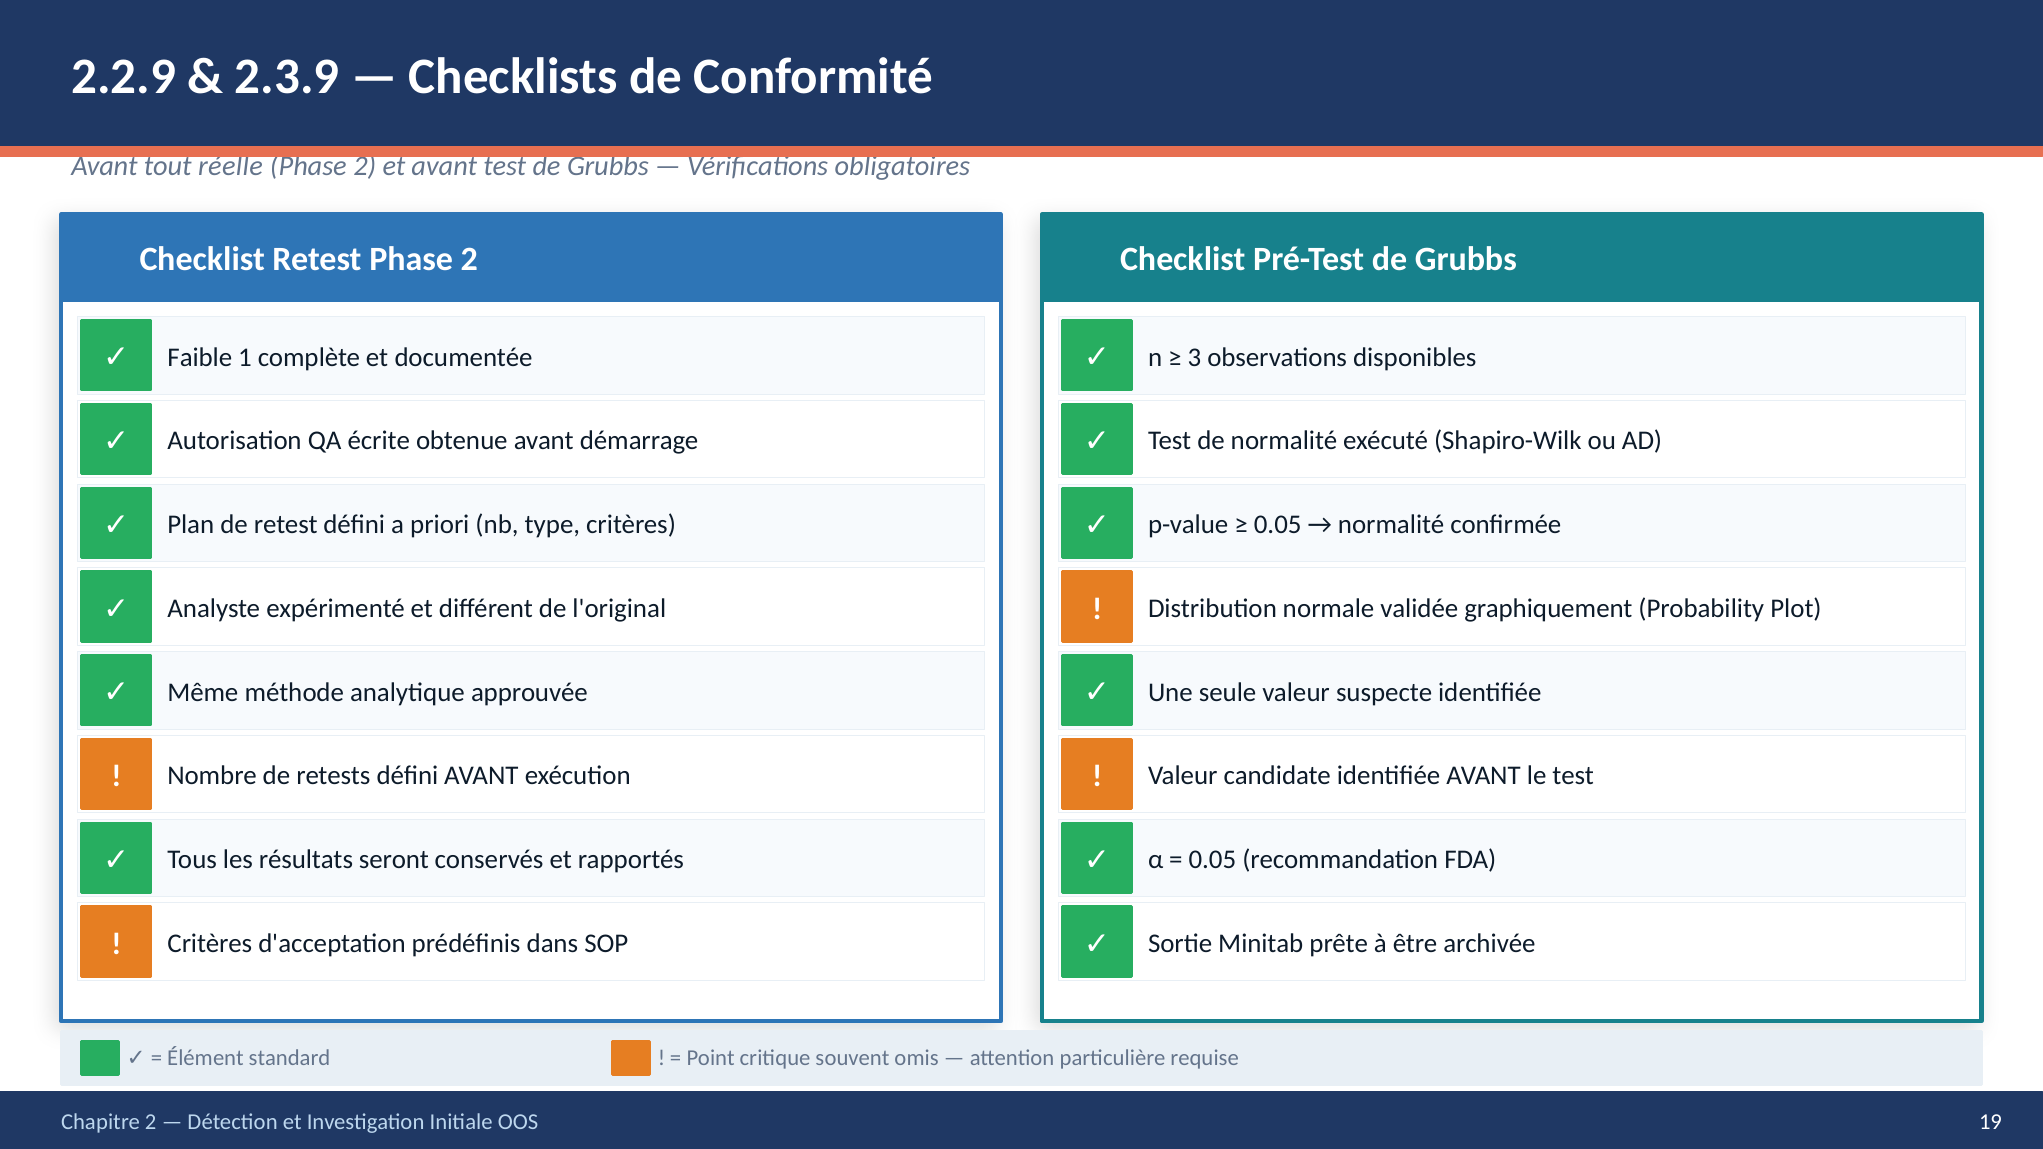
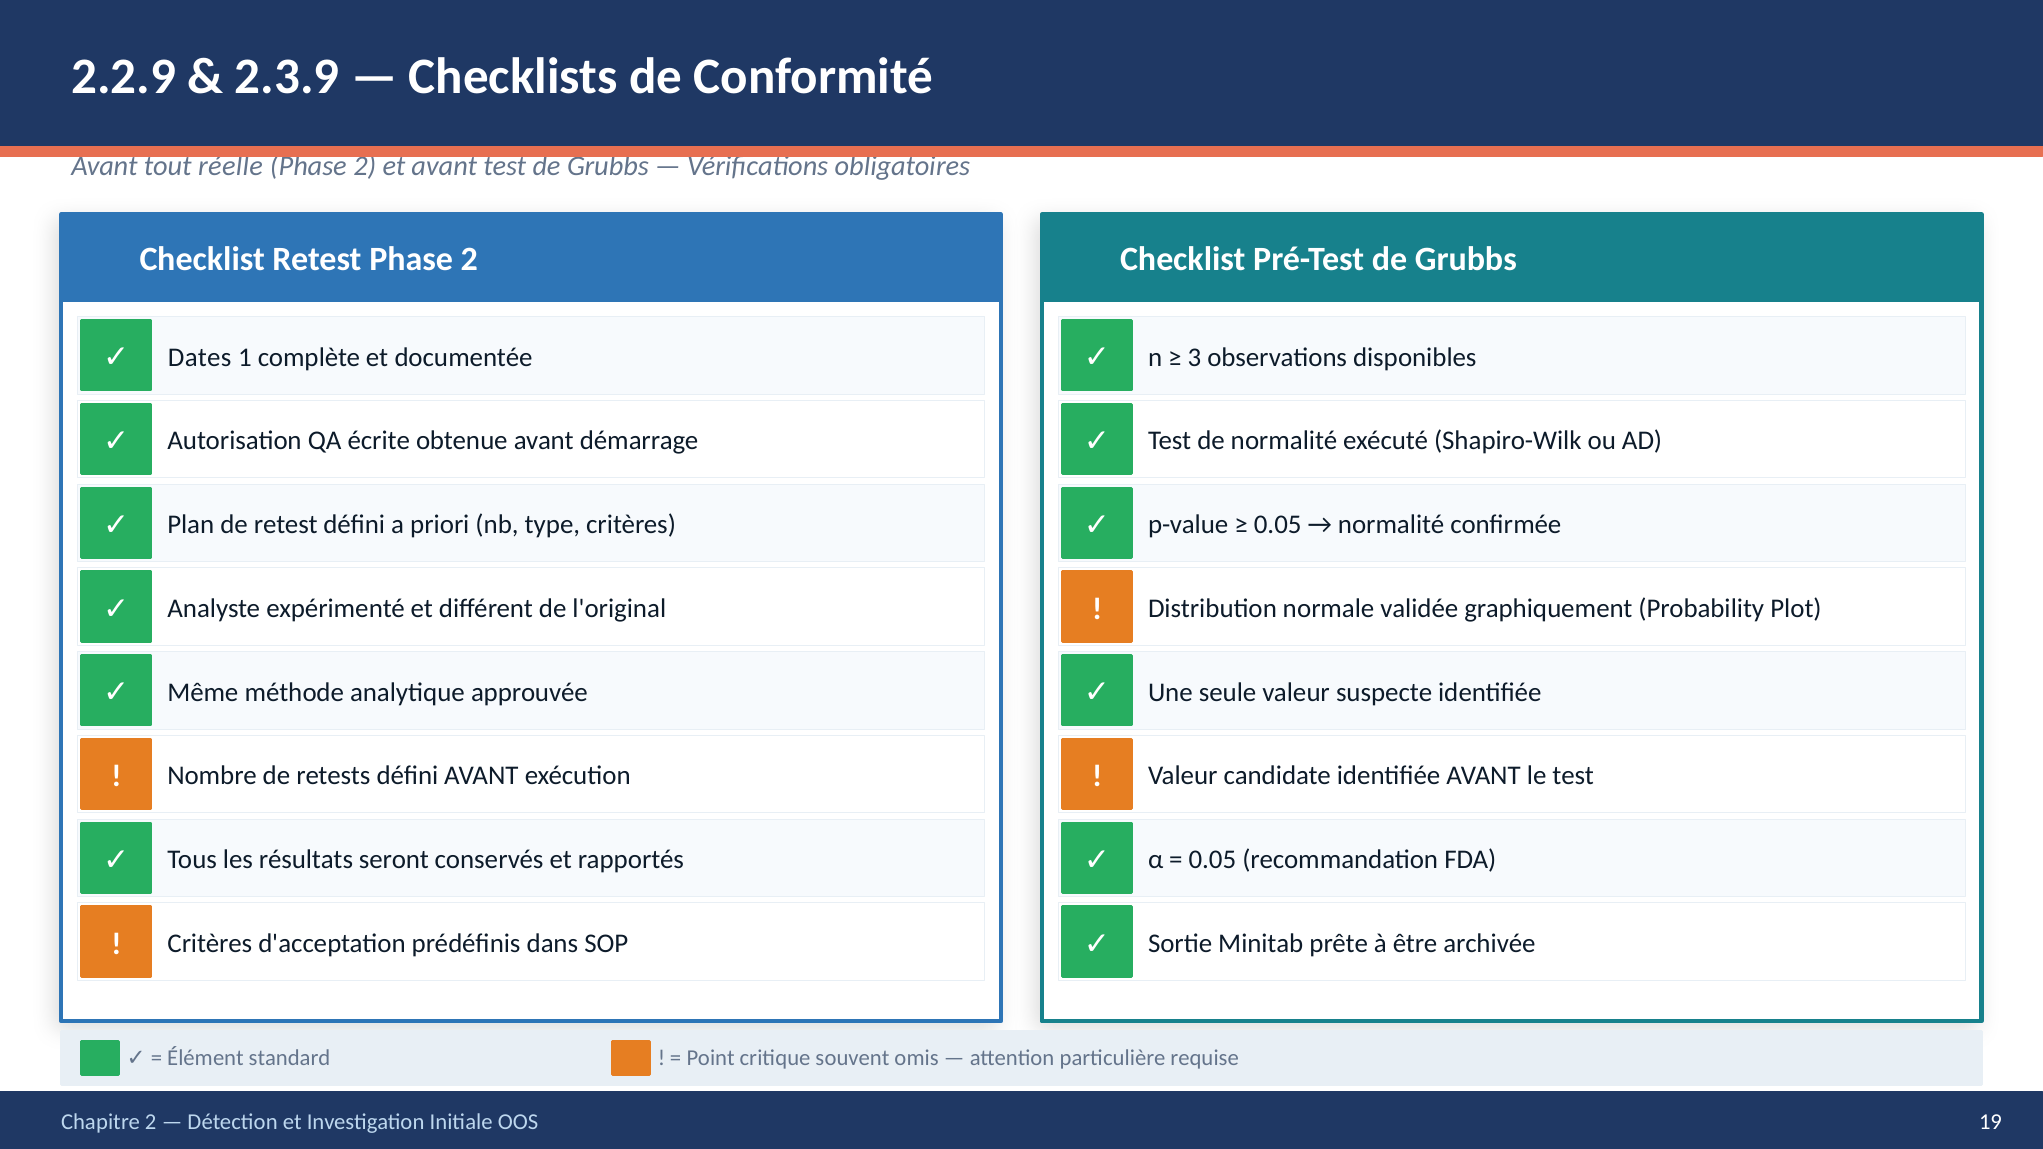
Faible: Faible -> Dates
